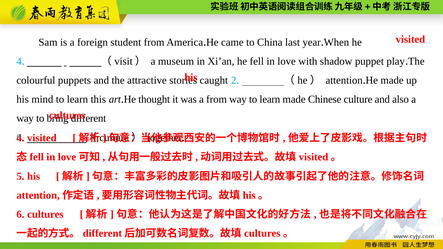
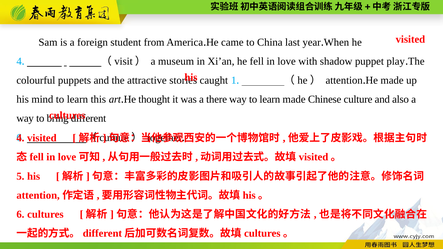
2: 2 -> 1
a from: from -> there
